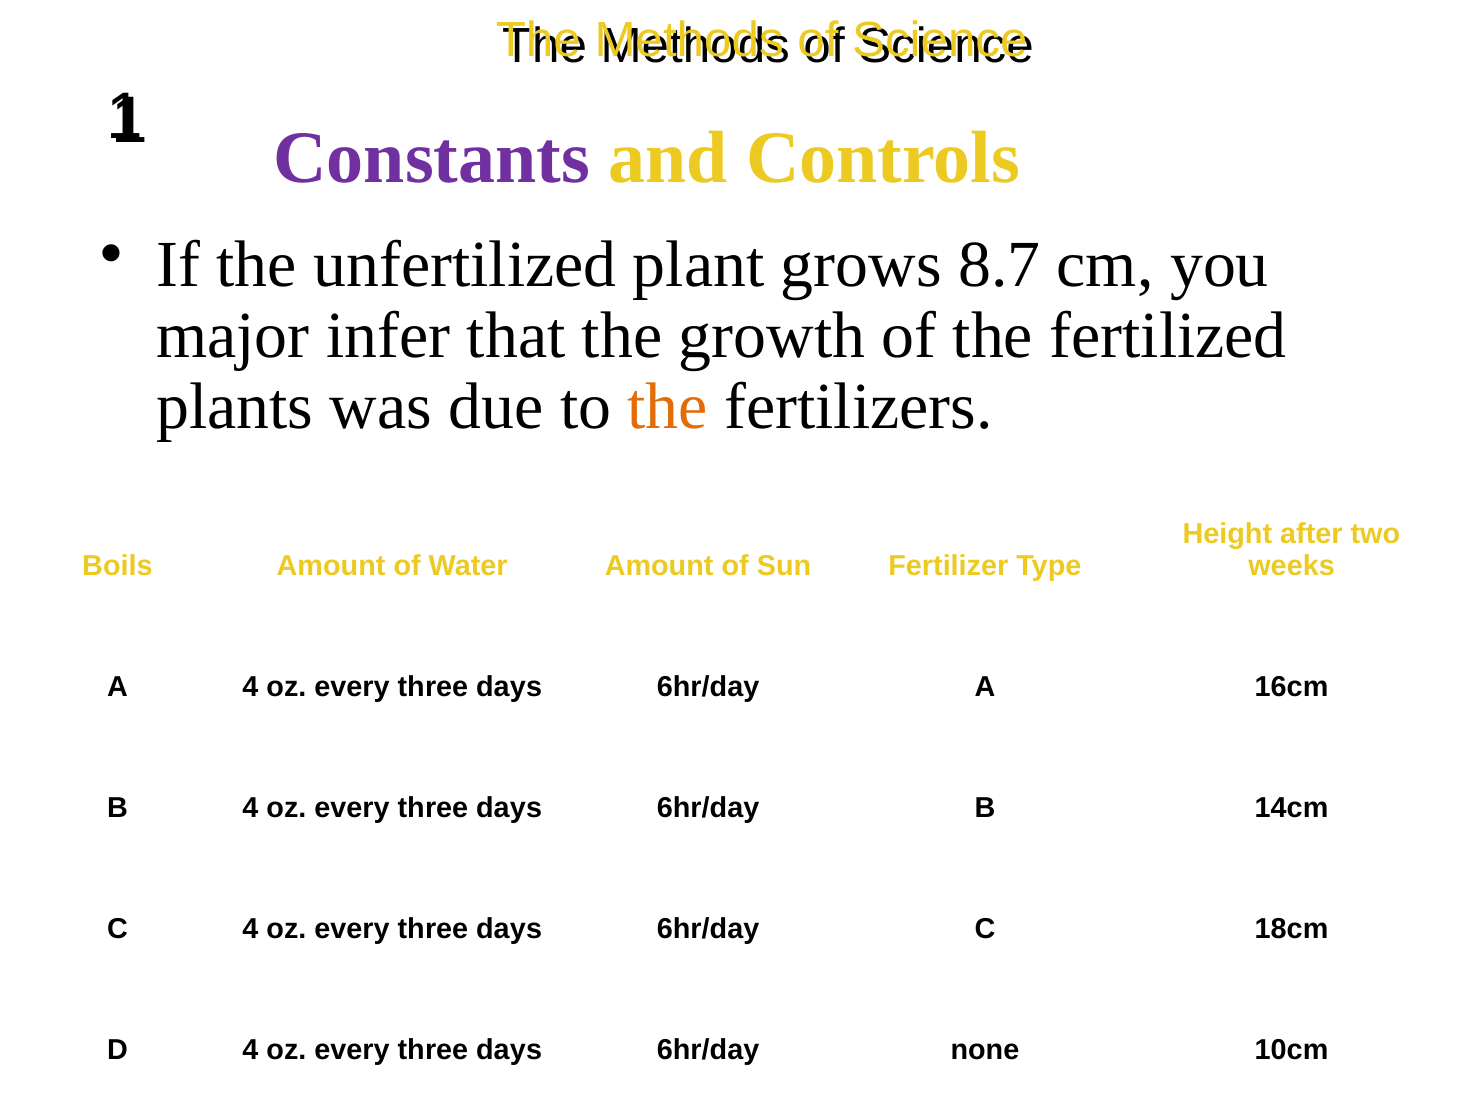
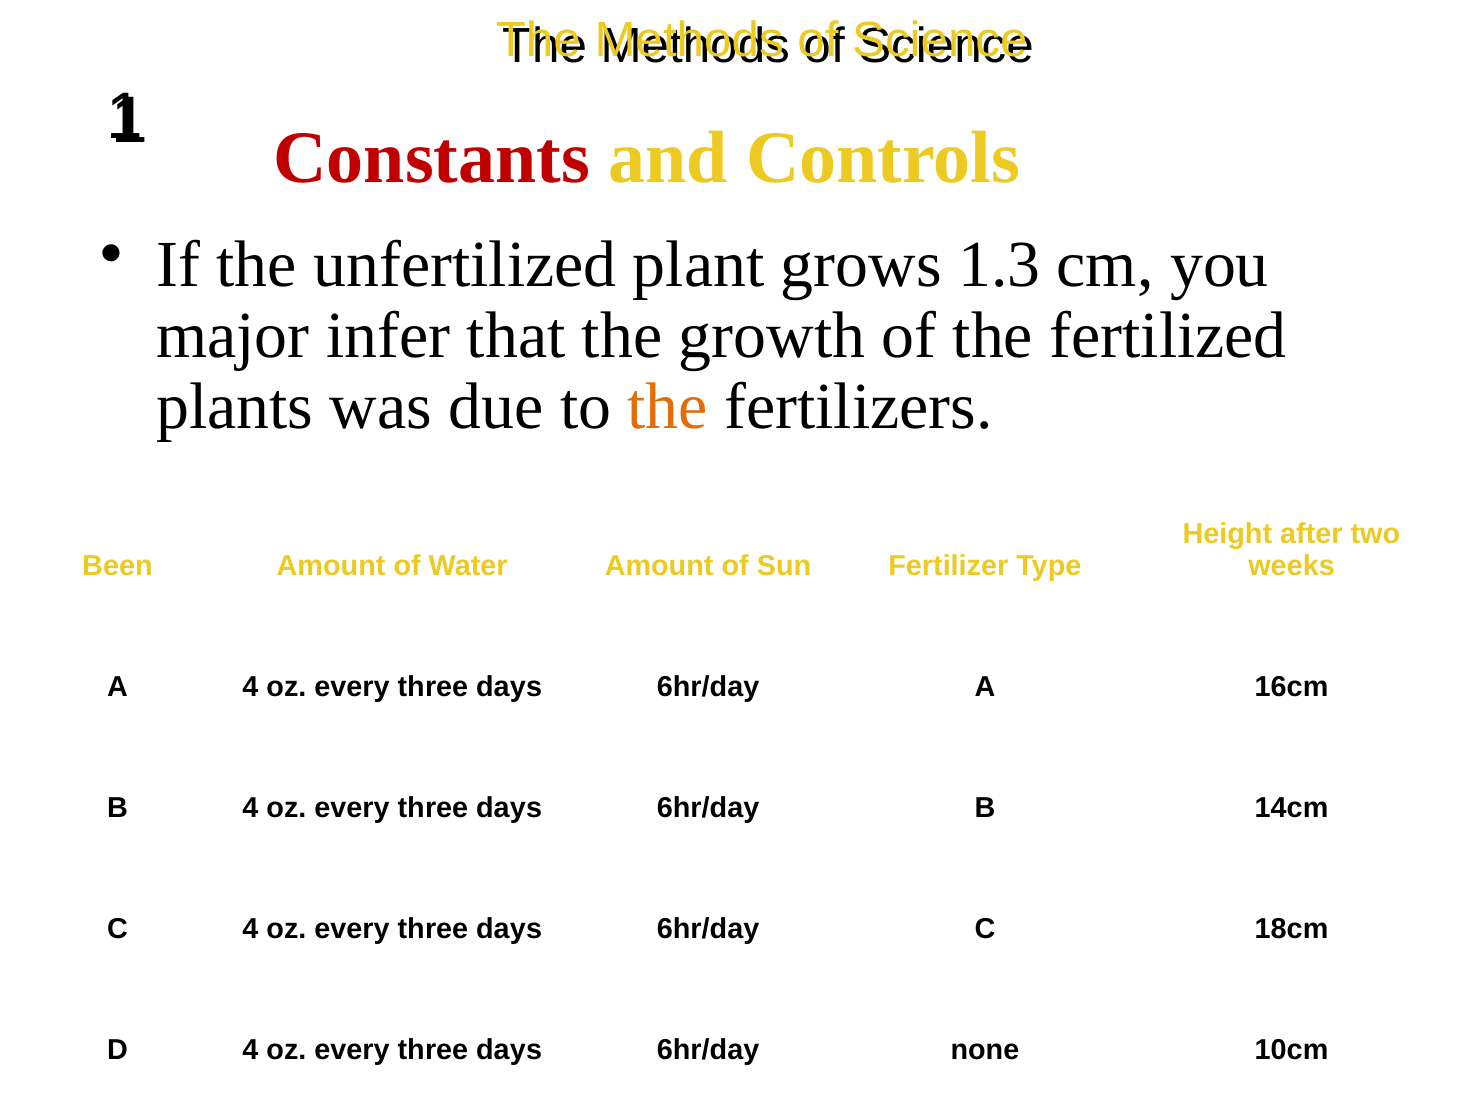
Constants colour: purple -> red
8.7: 8.7 -> 1.3
Boils: Boils -> Been
